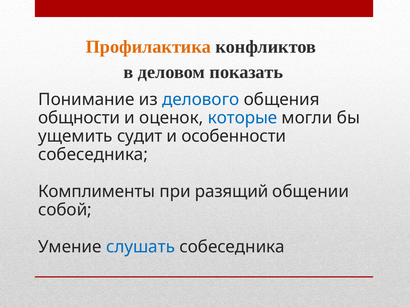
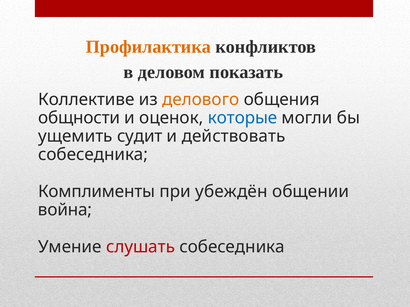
Понимание: Понимание -> Коллективе
делового colour: blue -> orange
особенности: особенности -> действовать
разящий: разящий -> убеждён
собой: собой -> война
слушать colour: blue -> red
